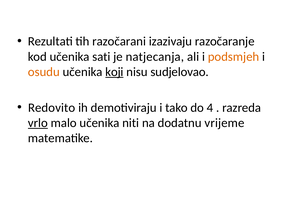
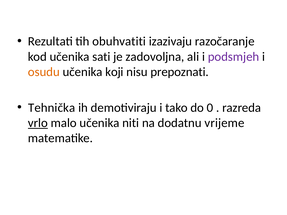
razočarani: razočarani -> obuhvatiti
natjecanja: natjecanja -> zadovoljna
podsmjeh colour: orange -> purple
koji underline: present -> none
sudjelovao: sudjelovao -> prepoznati
Redovito: Redovito -> Tehnička
4: 4 -> 0
